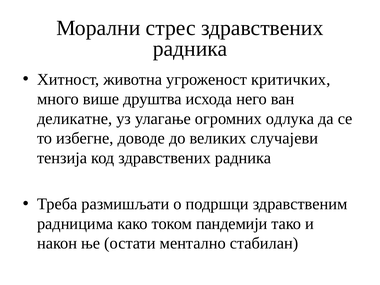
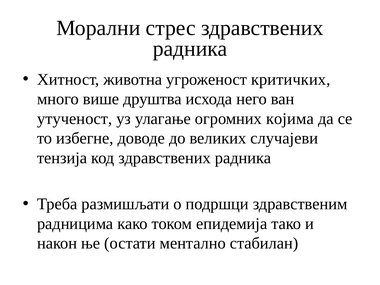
деликатне: деликатне -> утученост
одлука: одлука -> којима
пандемији: пандемији -> епидемија
